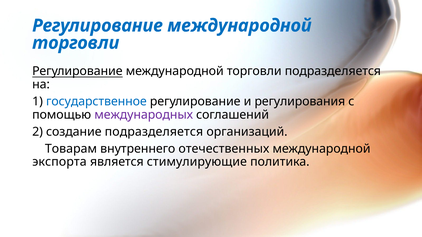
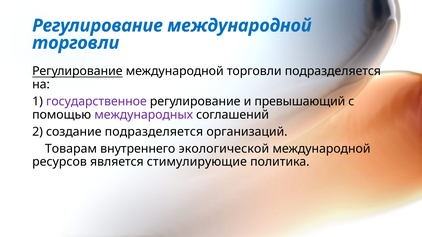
государственное colour: blue -> purple
регулирования: регулирования -> превышающий
отечественных: отечественных -> экологической
экспорта: экспорта -> ресурсов
